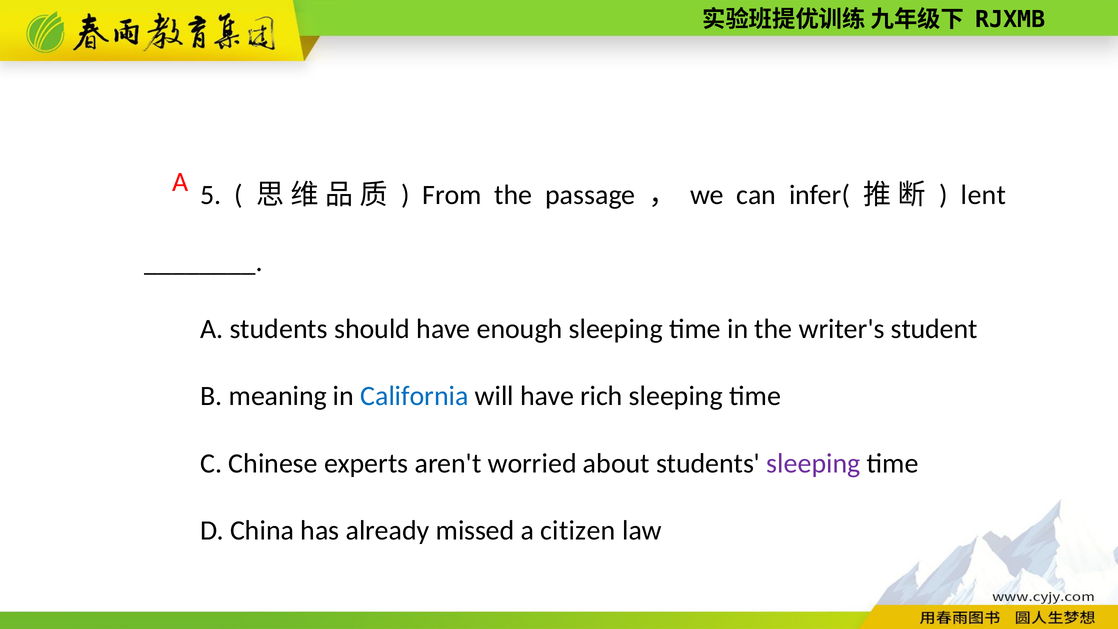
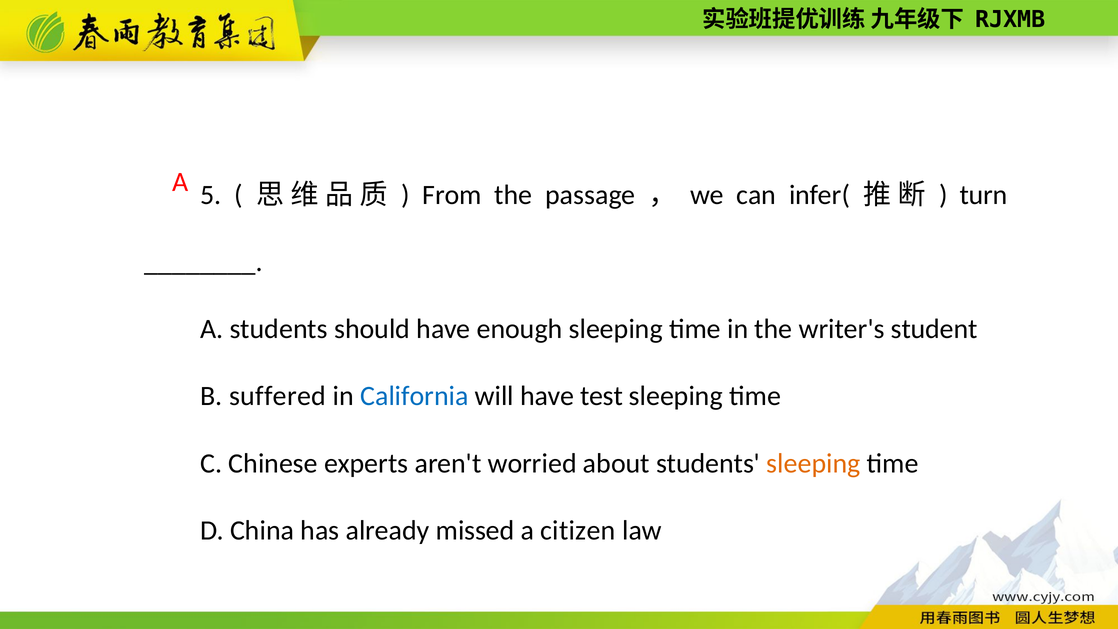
lent: lent -> turn
meaning: meaning -> suffered
rich: rich -> test
sleeping at (813, 463) colour: purple -> orange
